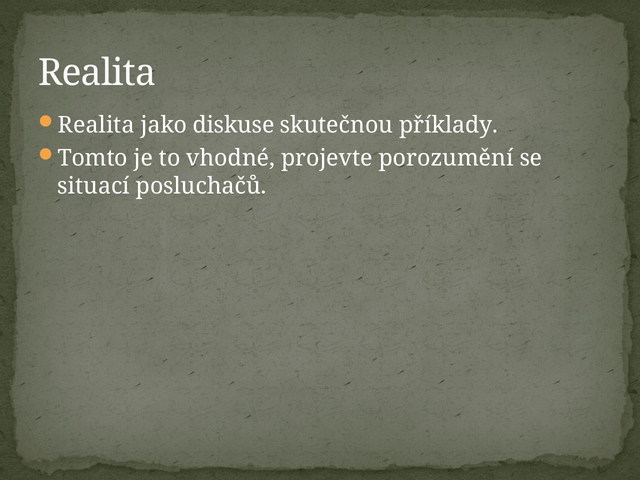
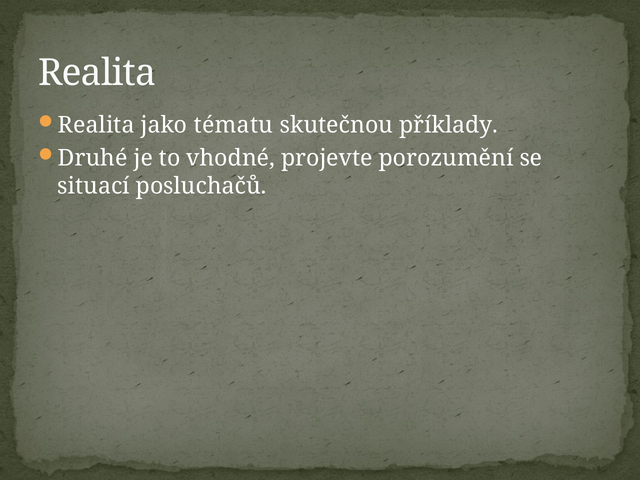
diskuse: diskuse -> tématu
Tomto: Tomto -> Druhé
